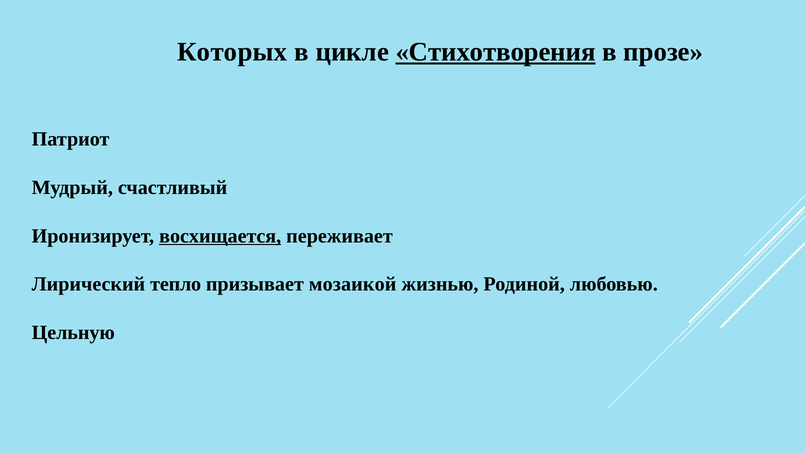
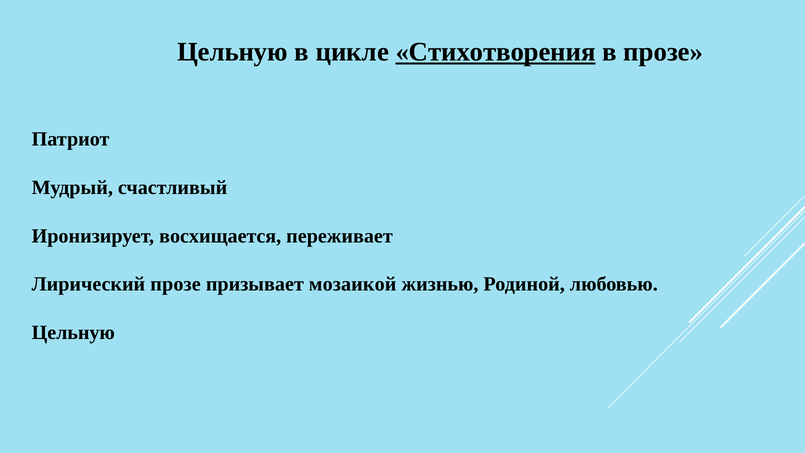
Которых at (232, 52): Которых -> Цельную
восхищается underline: present -> none
Лирический тепло: тепло -> прозе
